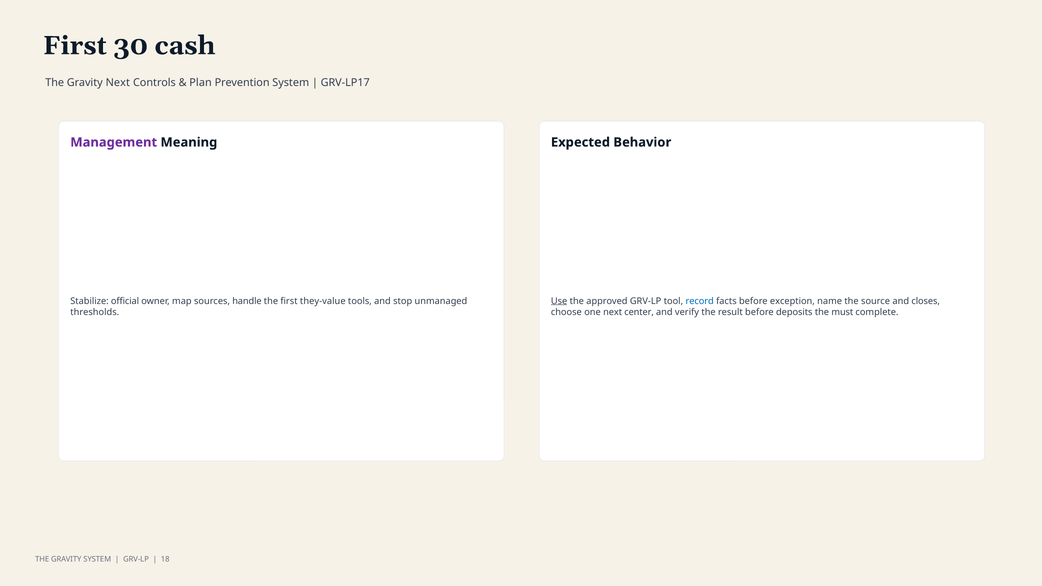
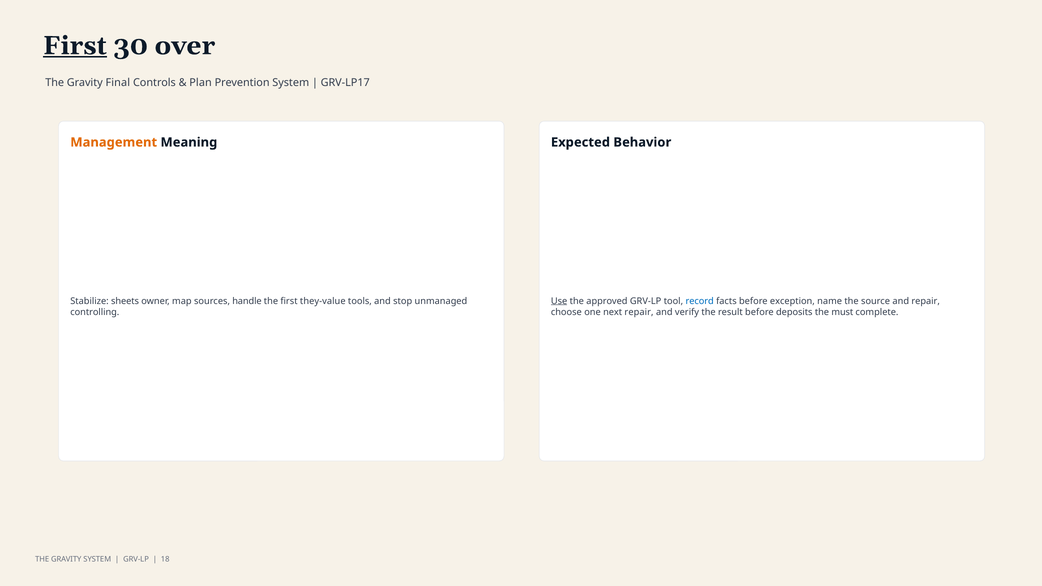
First at (75, 46) underline: none -> present
cash: cash -> over
Gravity Next: Next -> Final
Management colour: purple -> orange
official: official -> sheets
and closes: closes -> repair
thresholds: thresholds -> controlling
next center: center -> repair
